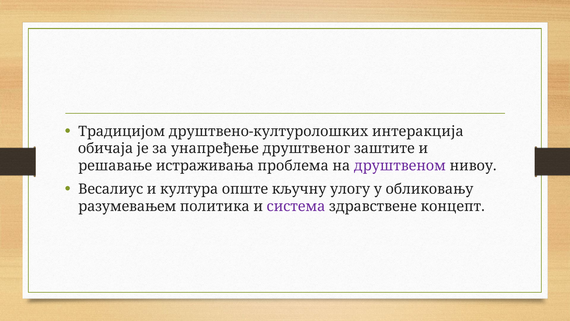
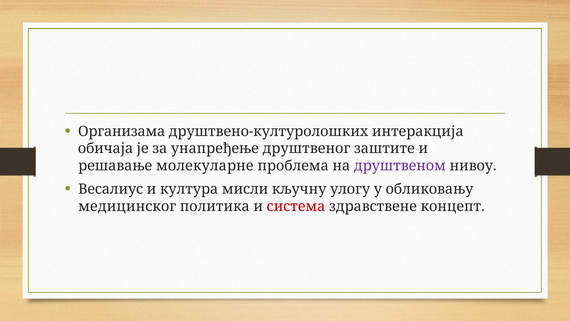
Традицијом: Традицијом -> Организама
истраживања: истраживања -> молекуларне
опште: опште -> мисли
разумевањем: разумевањем -> медицинског
система colour: purple -> red
